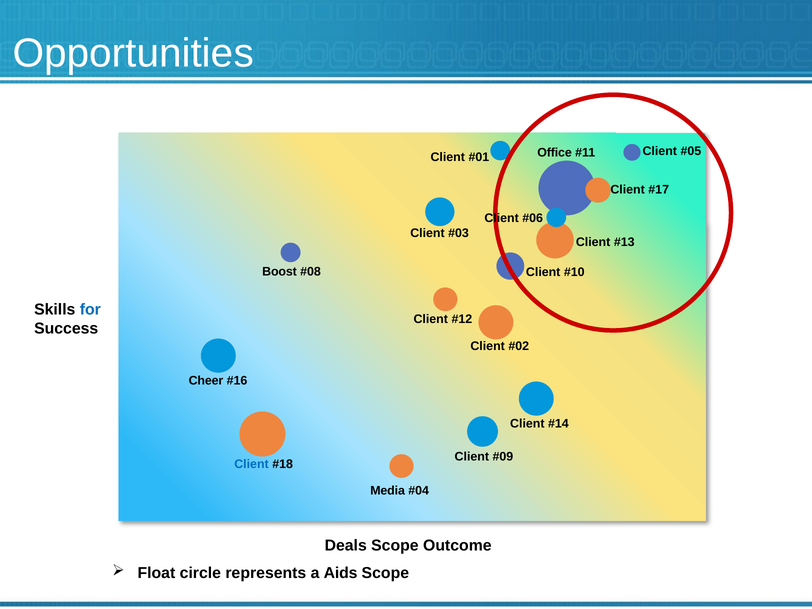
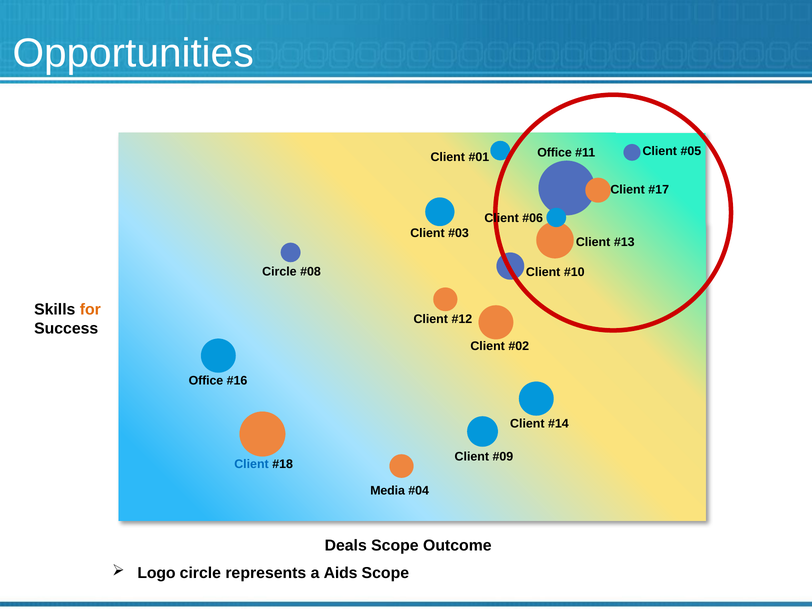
Boost at (279, 272): Boost -> Circle
for colour: blue -> orange
Cheer at (206, 381): Cheer -> Office
Float: Float -> Logo
